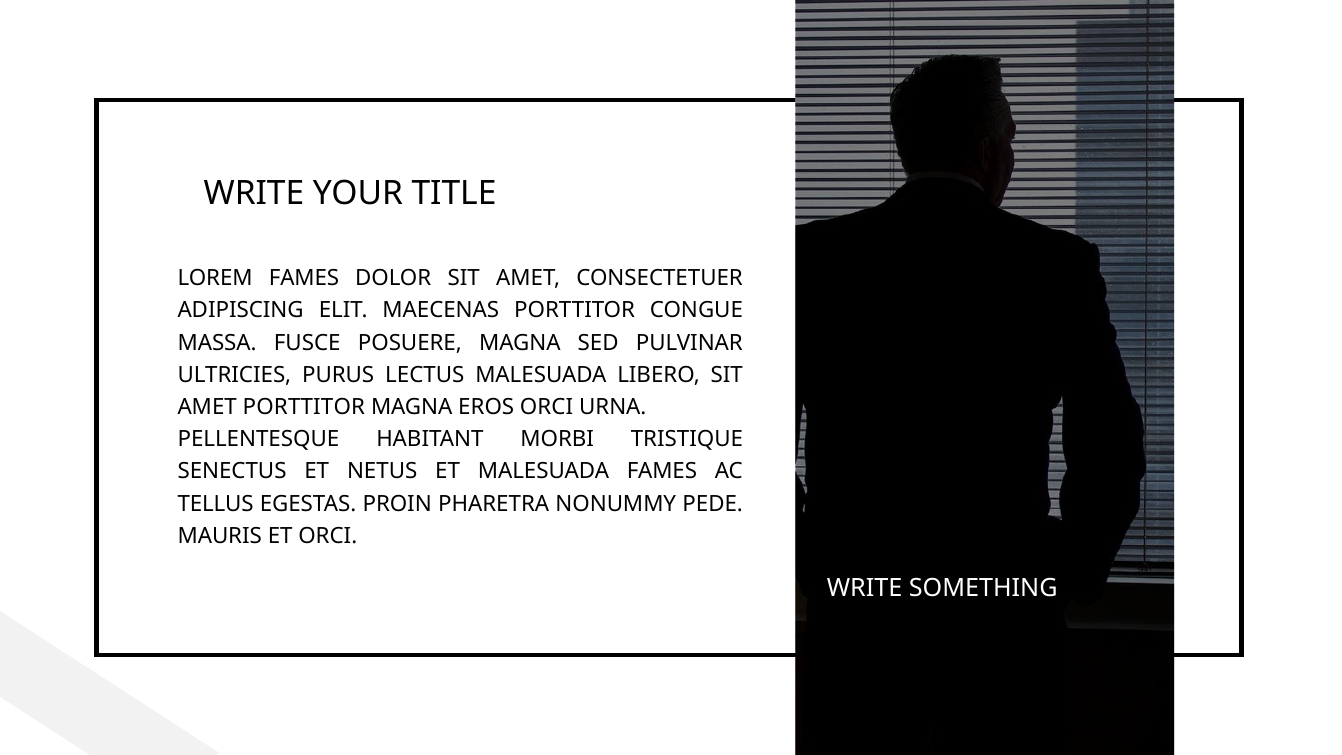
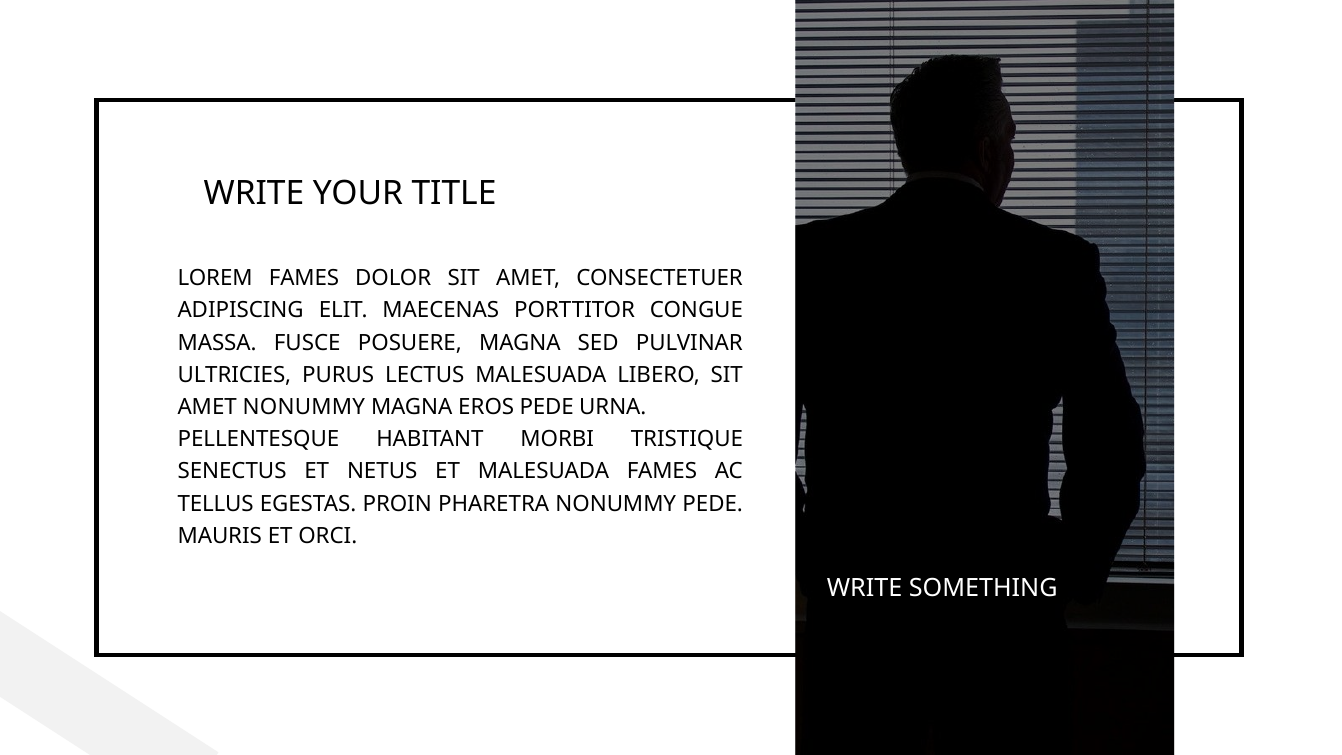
AMET PORTTITOR: PORTTITOR -> NONUMMY
EROS ORCI: ORCI -> PEDE
